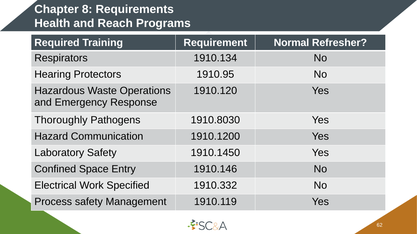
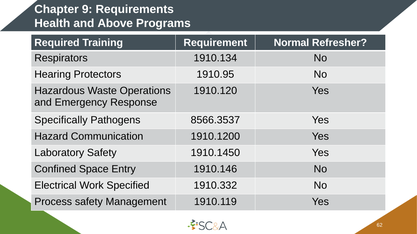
8: 8 -> 9
Reach: Reach -> Above
Thoroughly: Thoroughly -> Specifically
1910.8030: 1910.8030 -> 8566.3537
